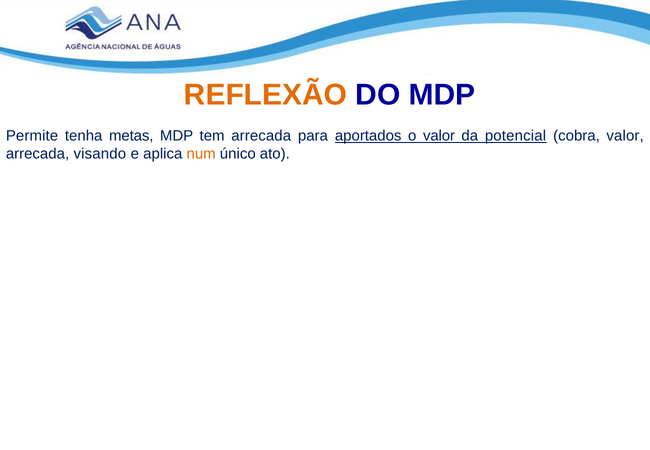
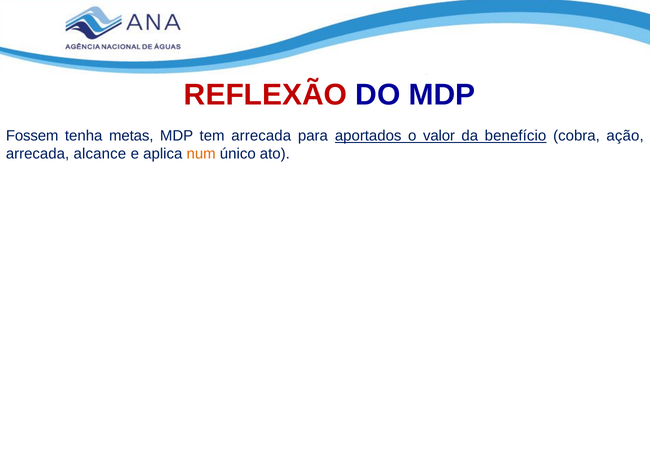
REFLEXÃO colour: orange -> red
Permite: Permite -> Fossem
potencial: potencial -> benefício
cobra valor: valor -> ação
visando: visando -> alcance
